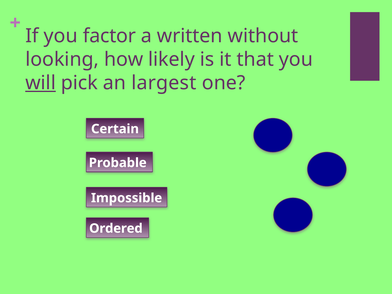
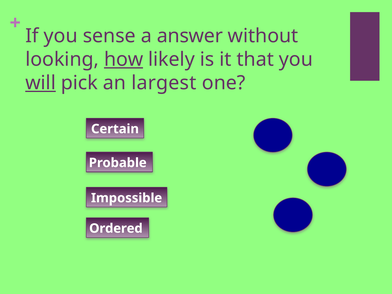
factor: factor -> sense
written: written -> answer
how underline: none -> present
